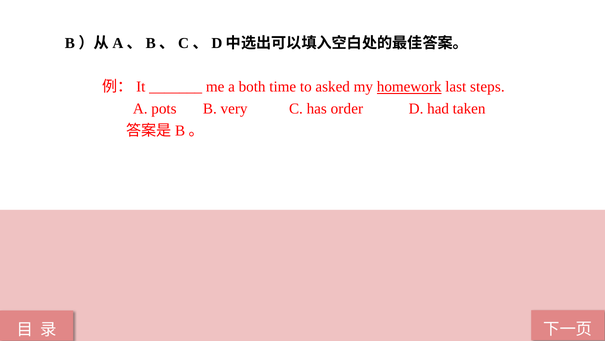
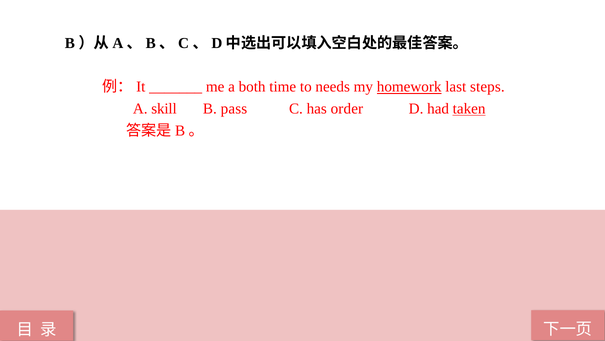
asked: asked -> needs
pots: pots -> skill
very: very -> pass
taken underline: none -> present
